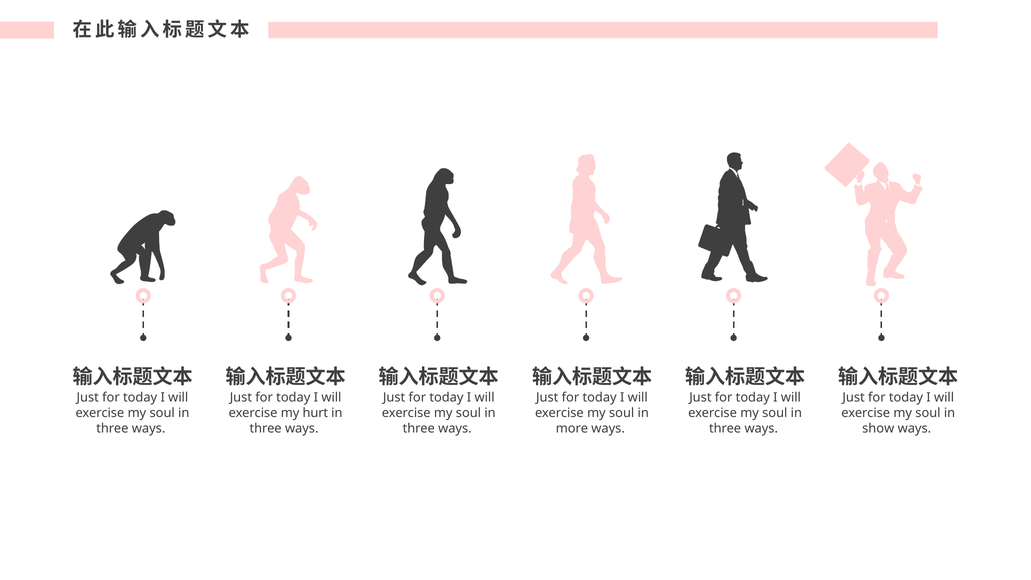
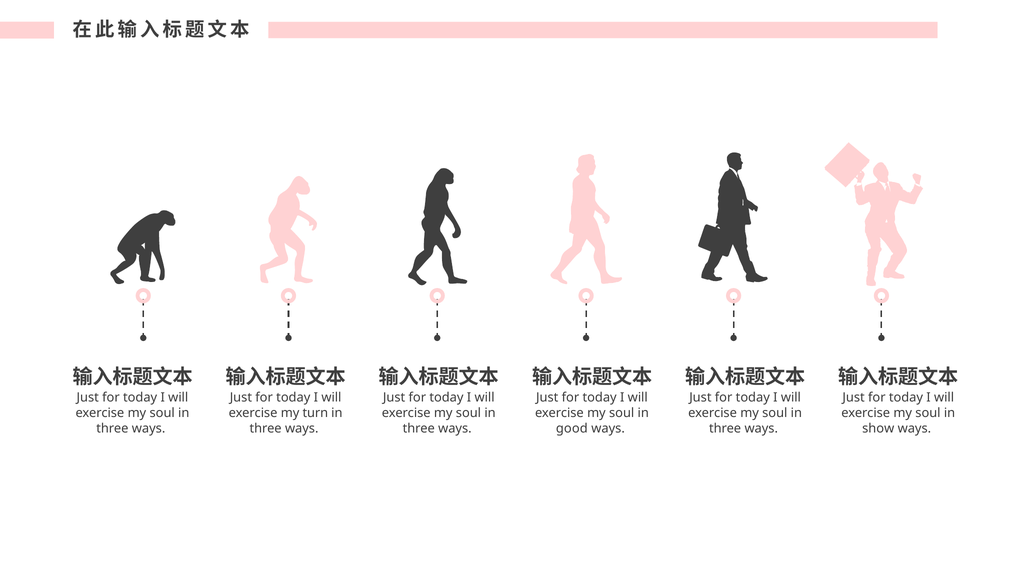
hurt: hurt -> turn
more: more -> good
